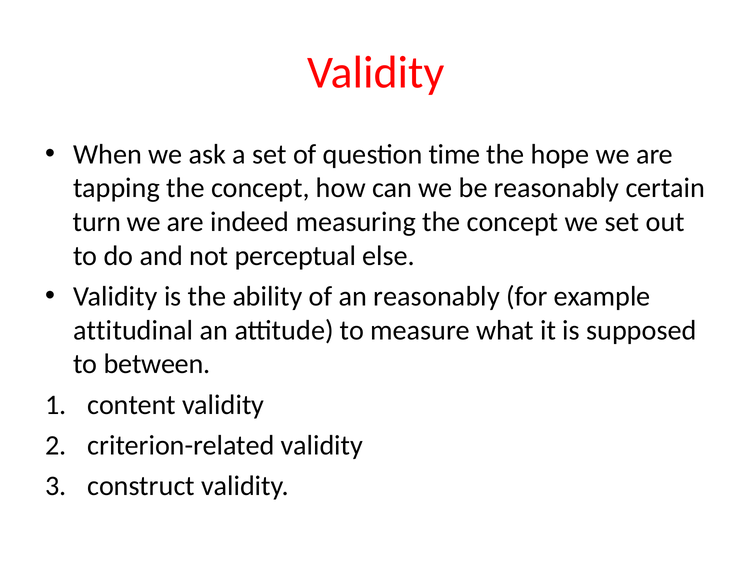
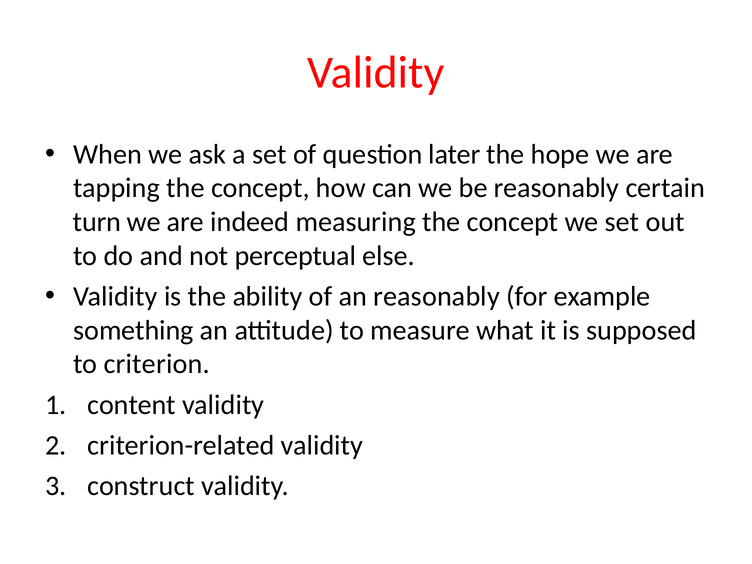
time: time -> later
attitudinal: attitudinal -> something
between: between -> criterion
